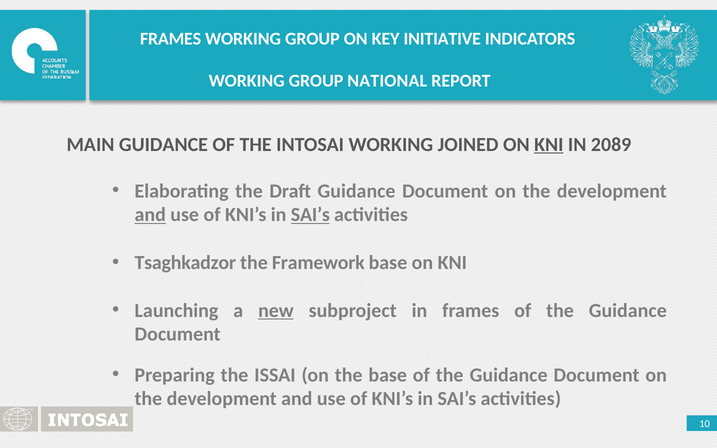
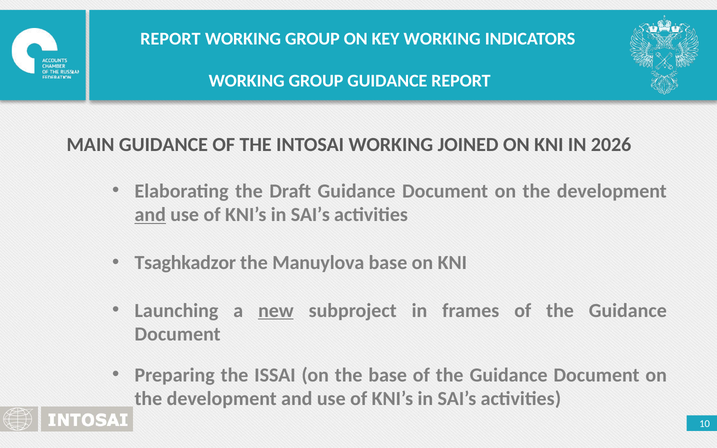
FRAMES at (171, 39): FRAMES -> REPORT
KEY INITIATIVE: INITIATIVE -> WORKING
GROUP NATIONAL: NATIONAL -> GUIDANCE
KNI at (549, 145) underline: present -> none
2089: 2089 -> 2026
SAI’s at (310, 215) underline: present -> none
Framework: Framework -> Manuylova
